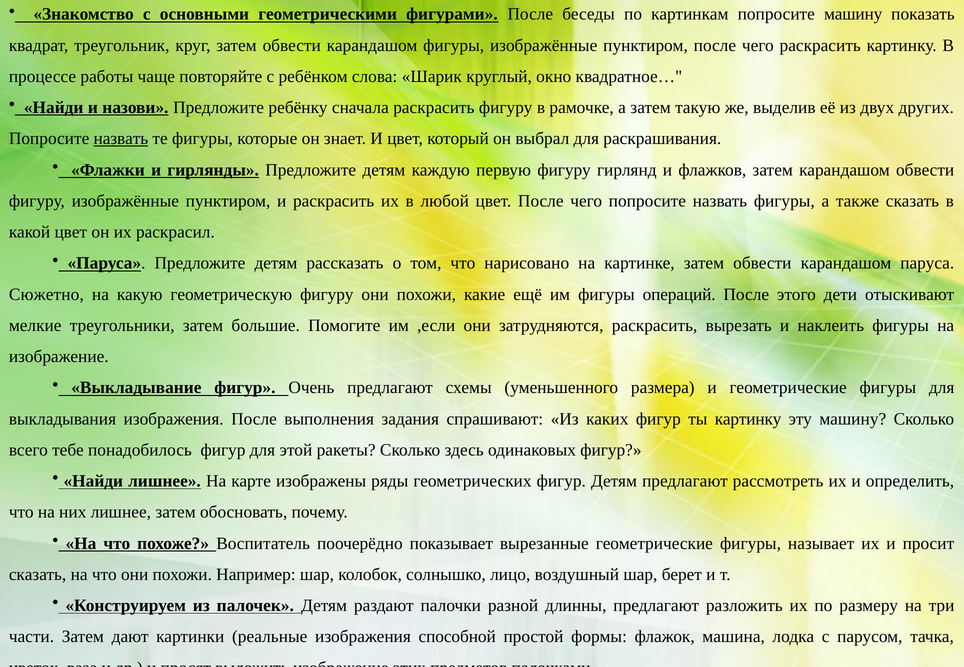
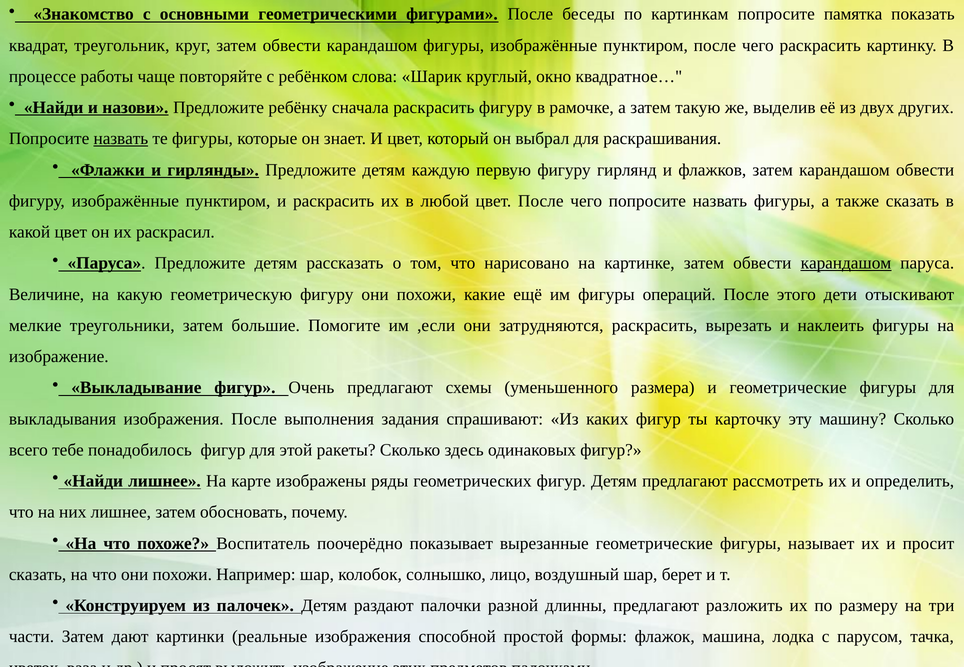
попросите машину: машину -> памятка
карандашом at (846, 263) underline: none -> present
Сюжетно: Сюжетно -> Величине
ты картинку: картинку -> карточку
